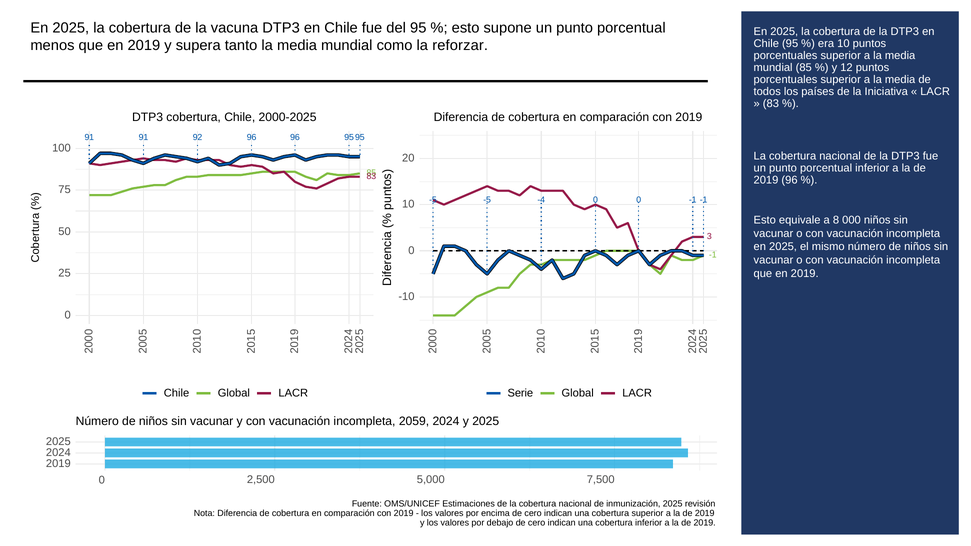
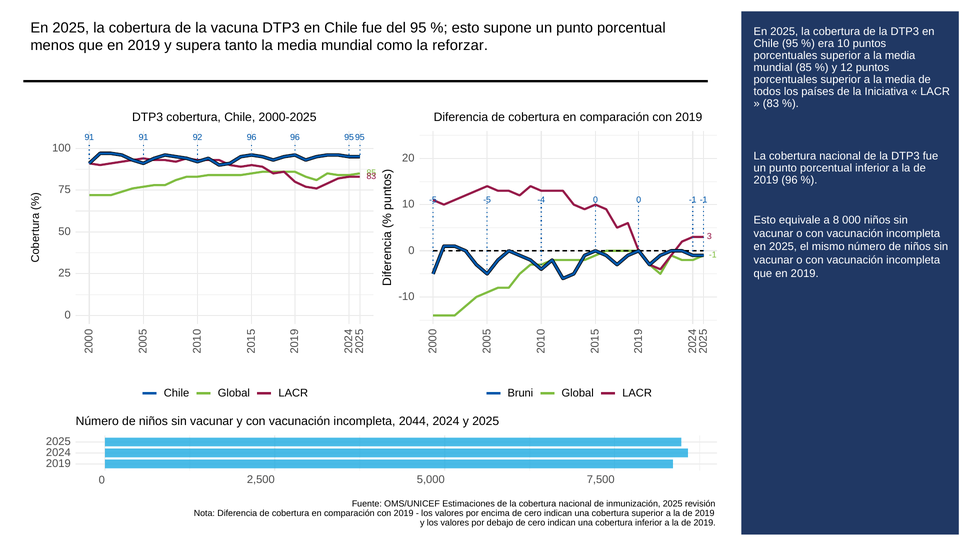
Serie: Serie -> Bruni
2059: 2059 -> 2044
